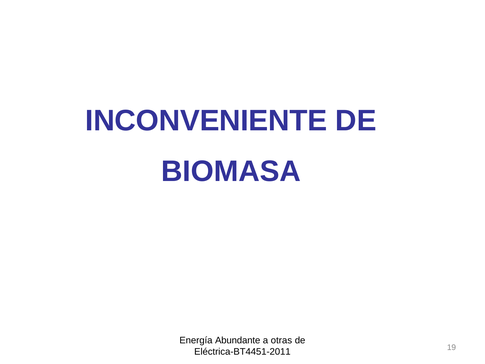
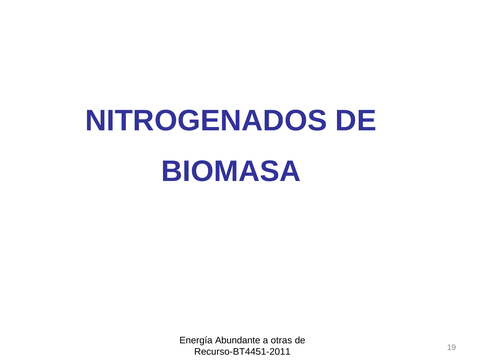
INCONVENIENTE: INCONVENIENTE -> NITROGENADOS
Eléctrica-BT4451-2011: Eléctrica-BT4451-2011 -> Recurso-BT4451-2011
